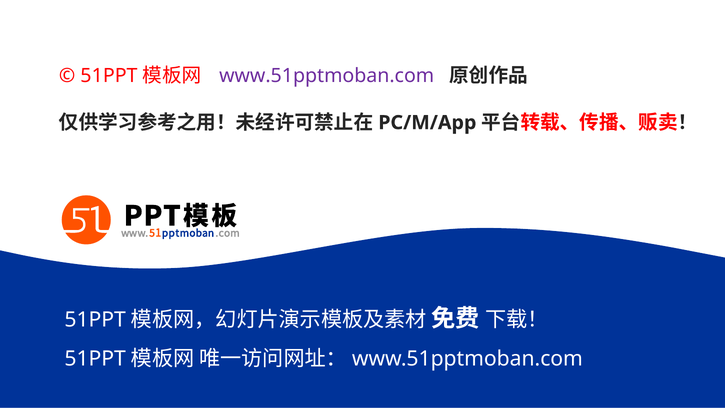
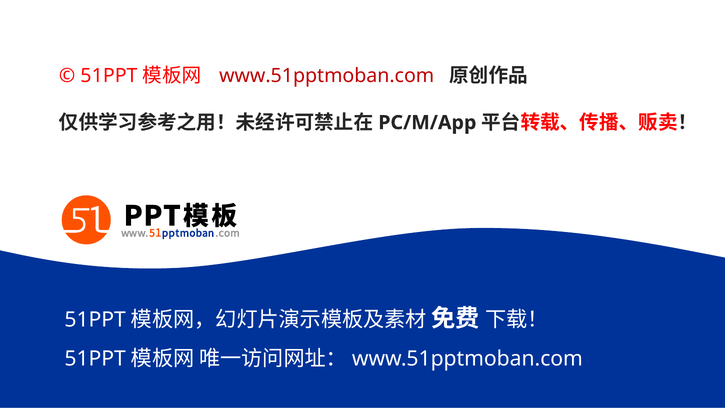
www.51pptmoban.com at (327, 76) colour: purple -> red
